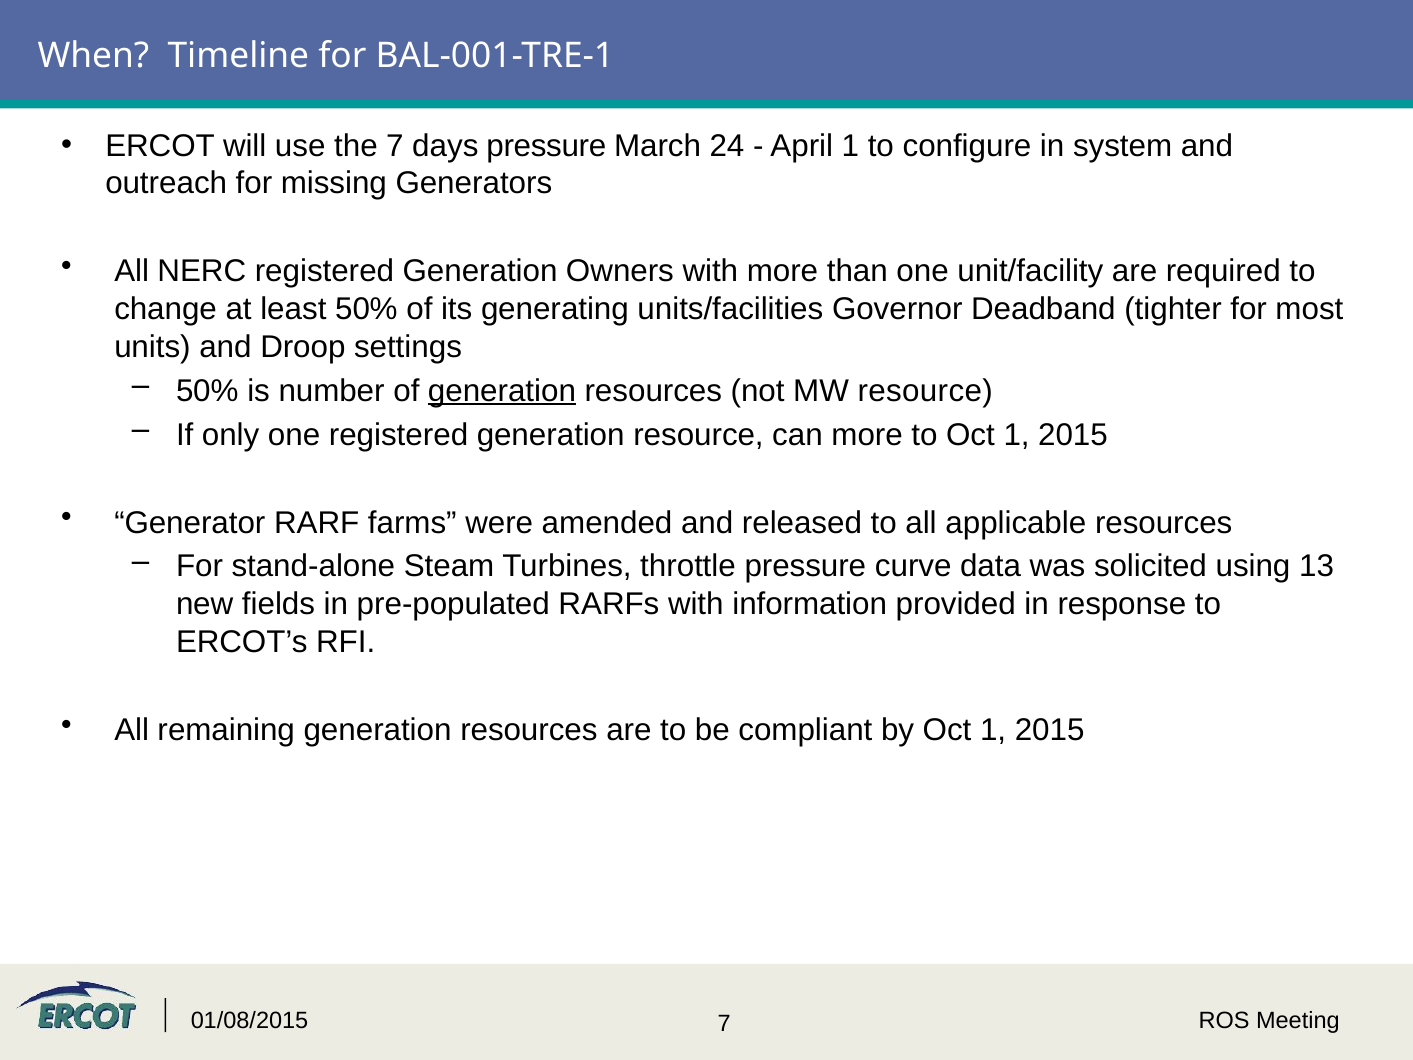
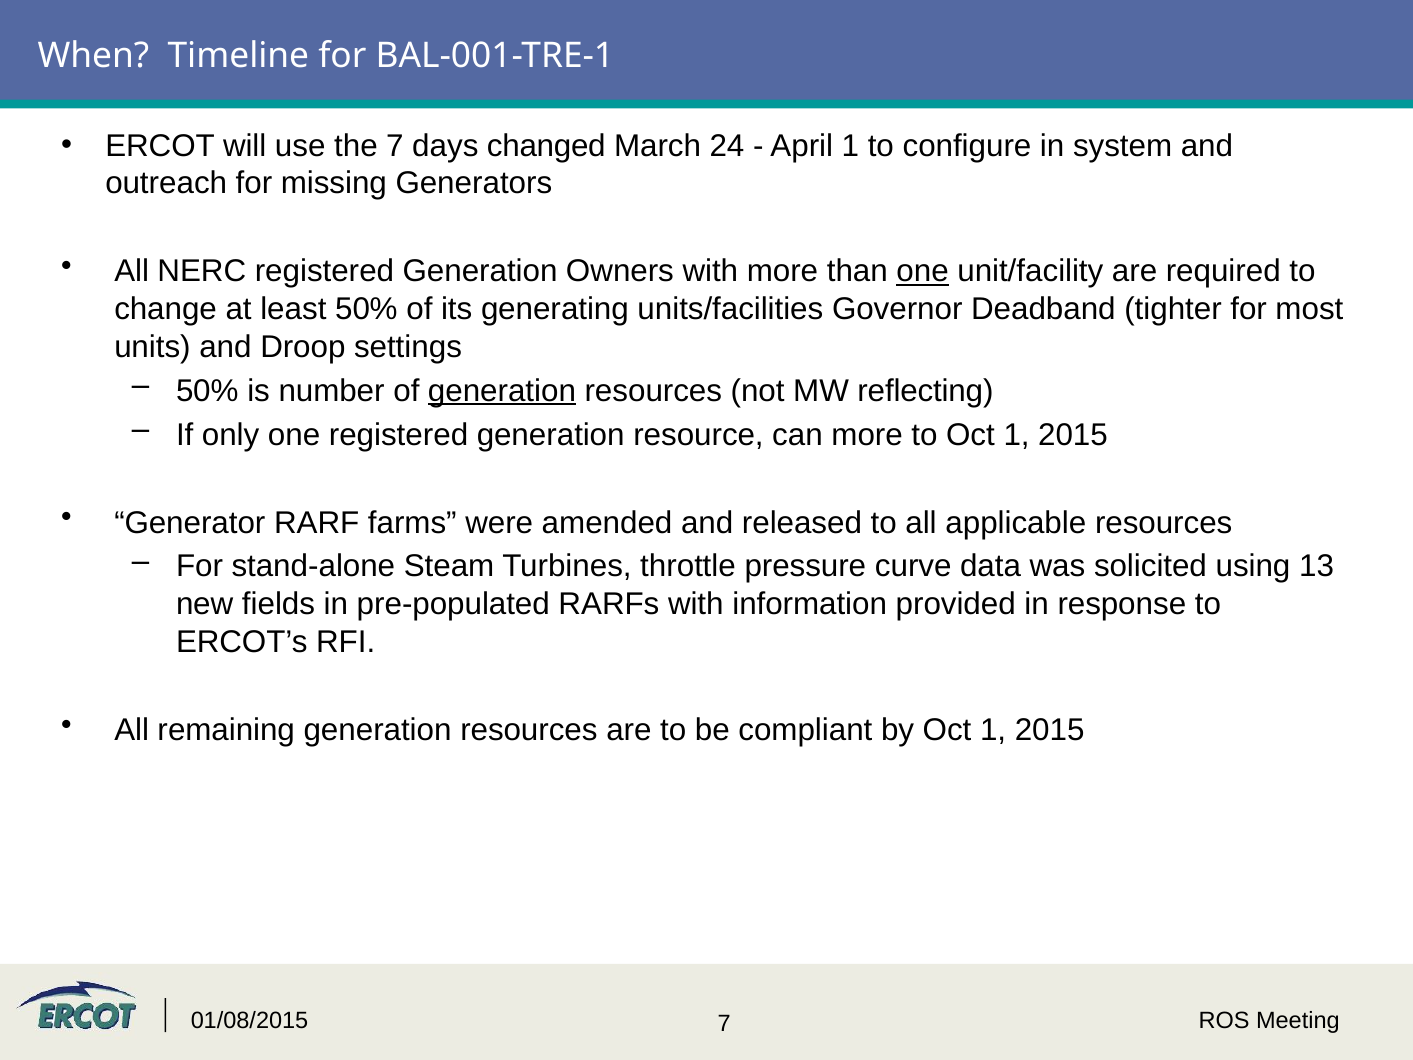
days pressure: pressure -> changed
one at (923, 271) underline: none -> present
MW resource: resource -> reflecting
